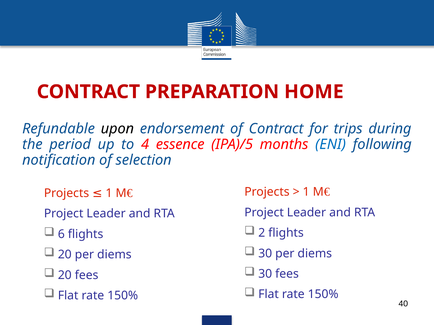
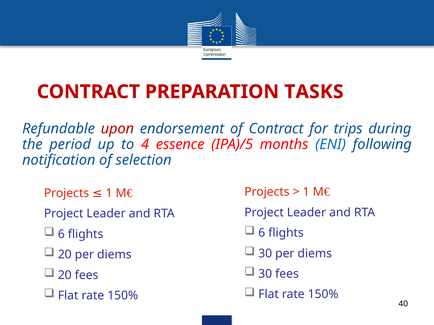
HOME: HOME -> TASKS
upon colour: black -> red
2 at (262, 233): 2 -> 6
